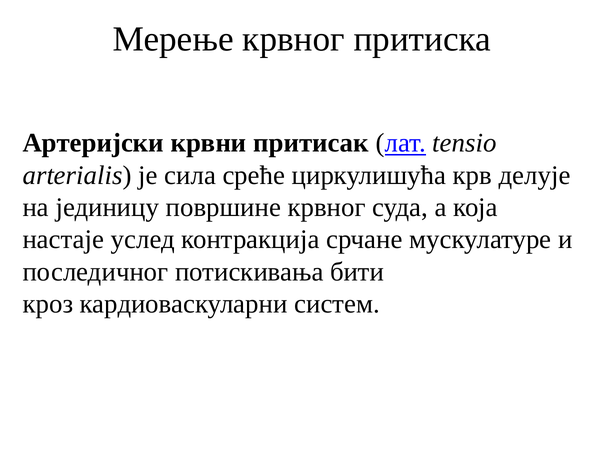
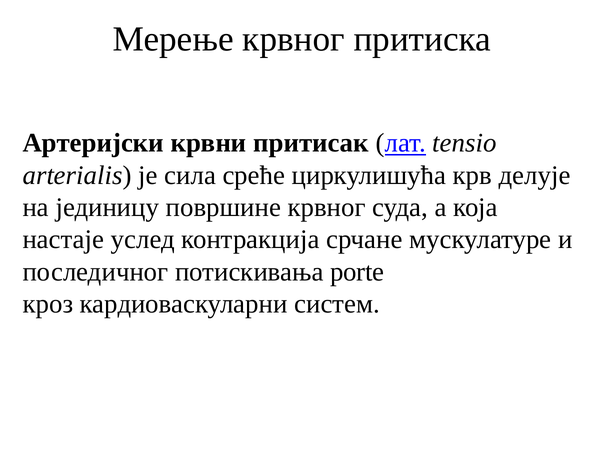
бити: бити -> porte
